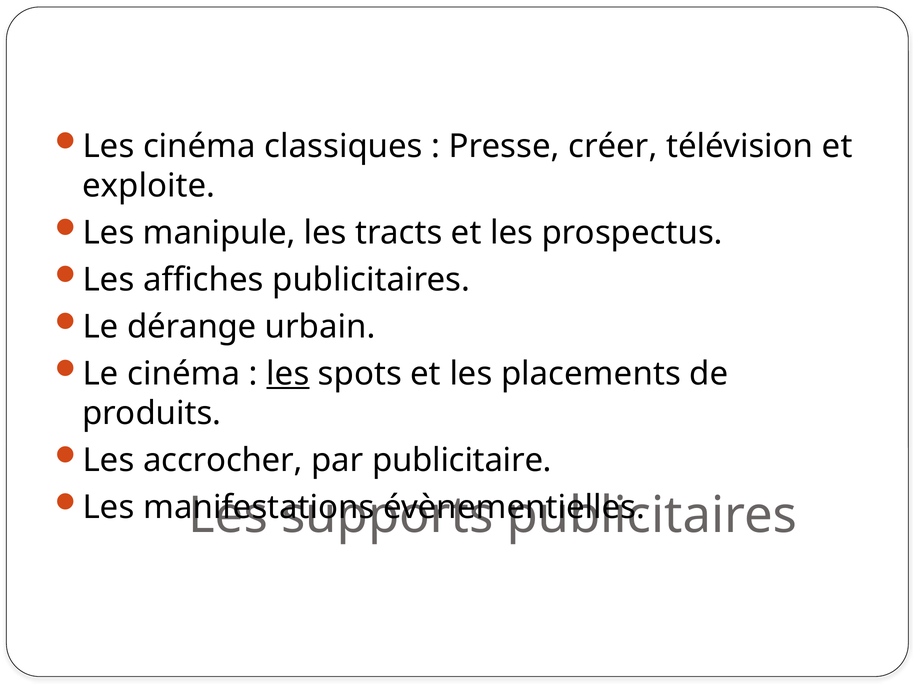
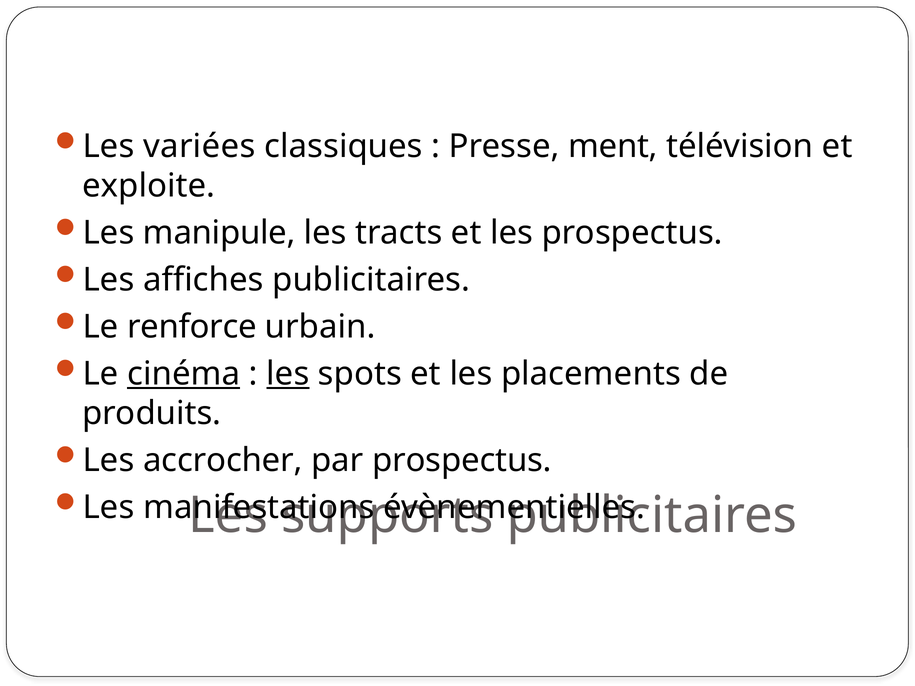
Les cinéma: cinéma -> variées
créer: créer -> ment
dérange: dérange -> renforce
cinéma at (184, 374) underline: none -> present
par publicitaire: publicitaire -> prospectus
